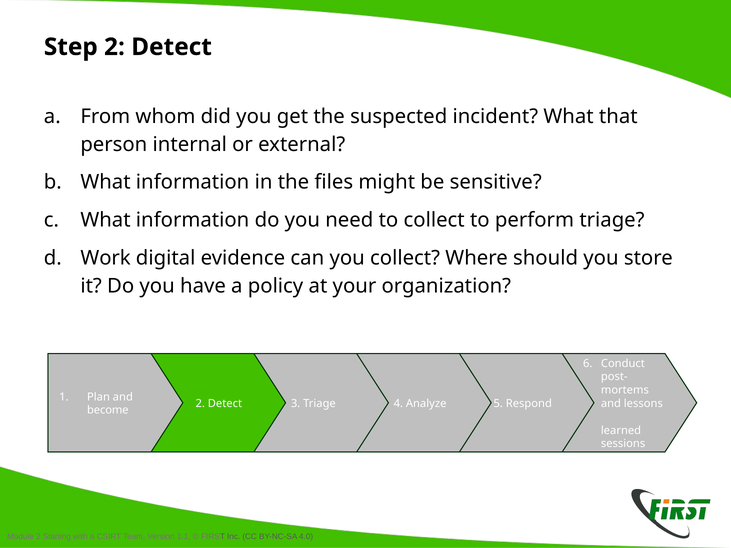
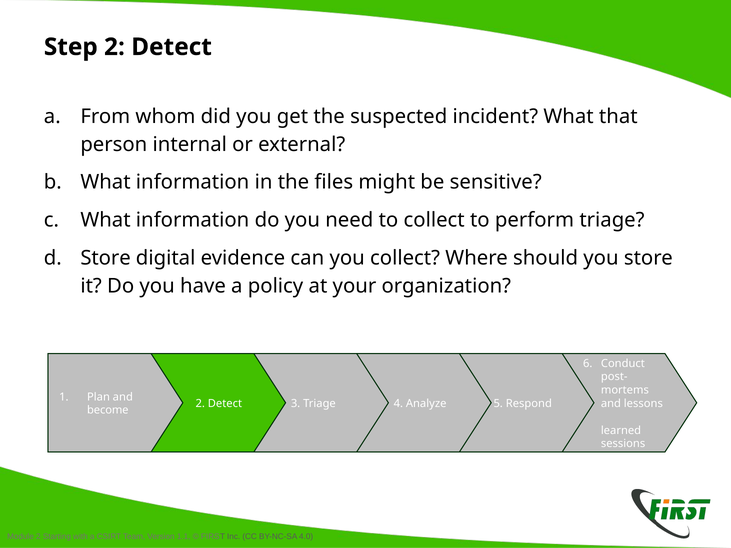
Work at (106, 258): Work -> Store
